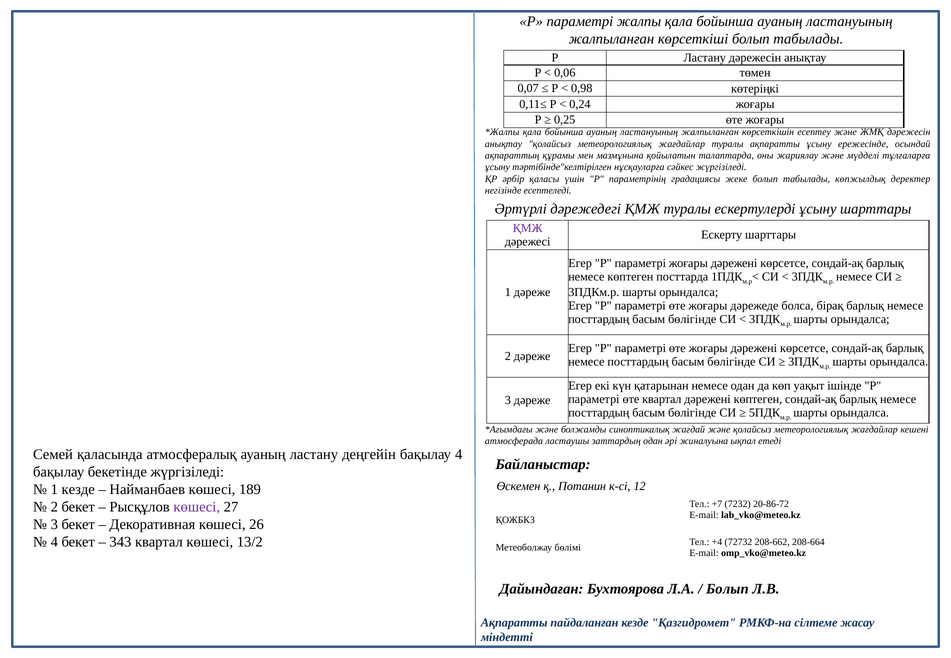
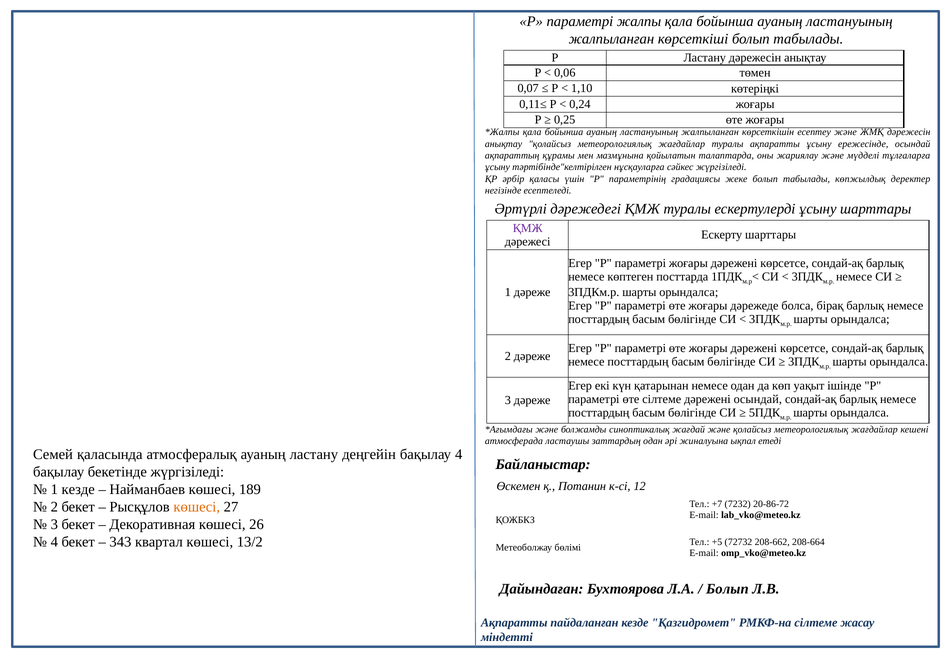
0,98: 0,98 -> 1,10
өте квартал: квартал -> сілтеме
дәрежені көптеген: көптеген -> осындай
көшесі at (197, 507) colour: purple -> orange
+4: +4 -> +5
